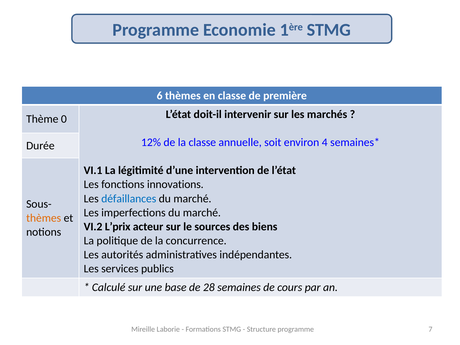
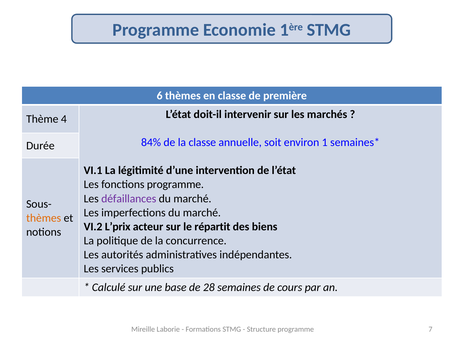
0: 0 -> 4
12%: 12% -> 84%
4: 4 -> 1
fonctions innovations: innovations -> programme
défaillances colour: blue -> purple
sources: sources -> répartit
